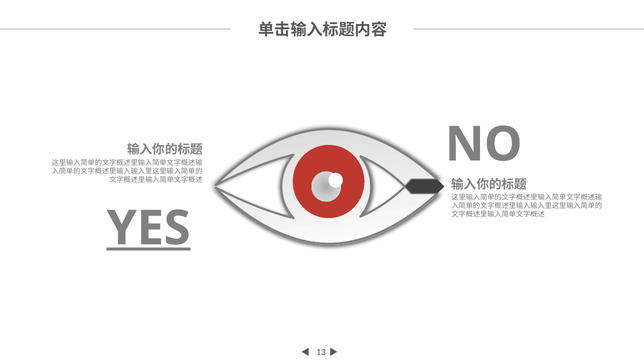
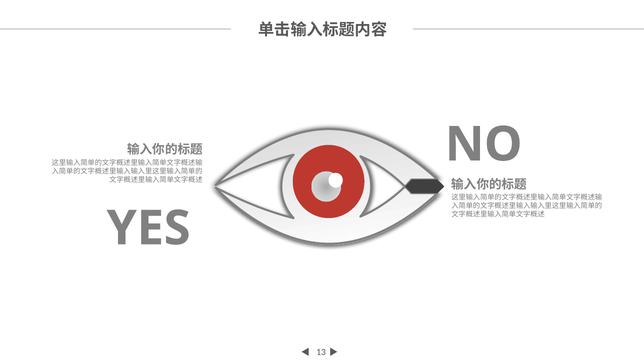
YES underline: present -> none
